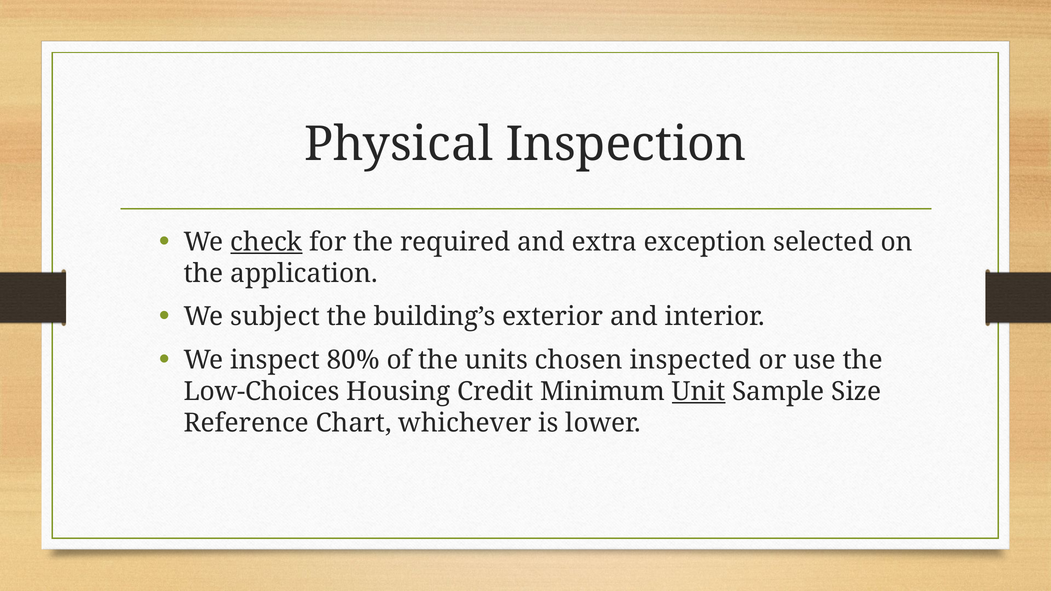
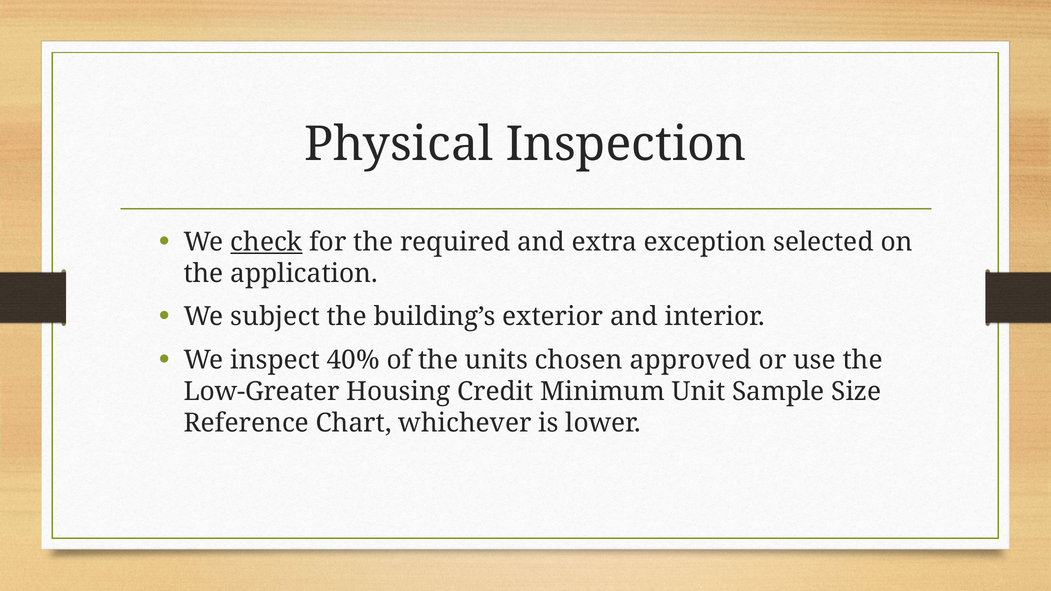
80%: 80% -> 40%
inspected: inspected -> approved
Low-Choices: Low-Choices -> Low-Greater
Unit underline: present -> none
